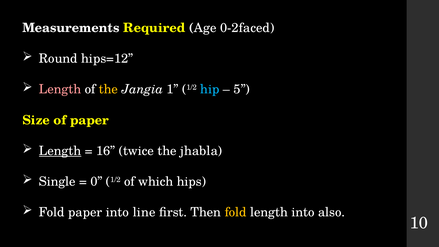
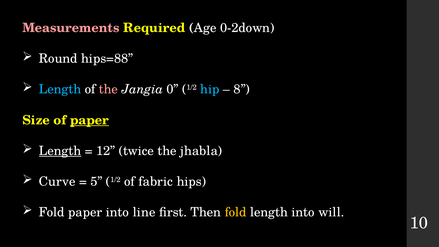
Measurements colour: white -> pink
0-2faced: 0-2faced -> 0-2down
hips=12: hips=12 -> hips=88
Length at (60, 89) colour: pink -> light blue
the at (108, 89) colour: yellow -> pink
1: 1 -> 0
5: 5 -> 8
paper at (89, 120) underline: none -> present
16: 16 -> 12
Single: Single -> Curve
0: 0 -> 5
which: which -> fabric
also: also -> will
